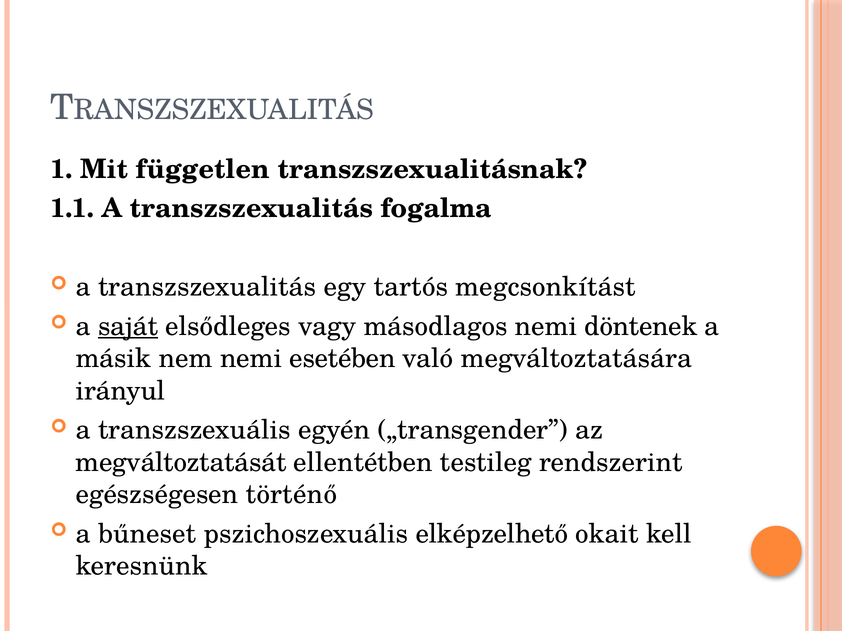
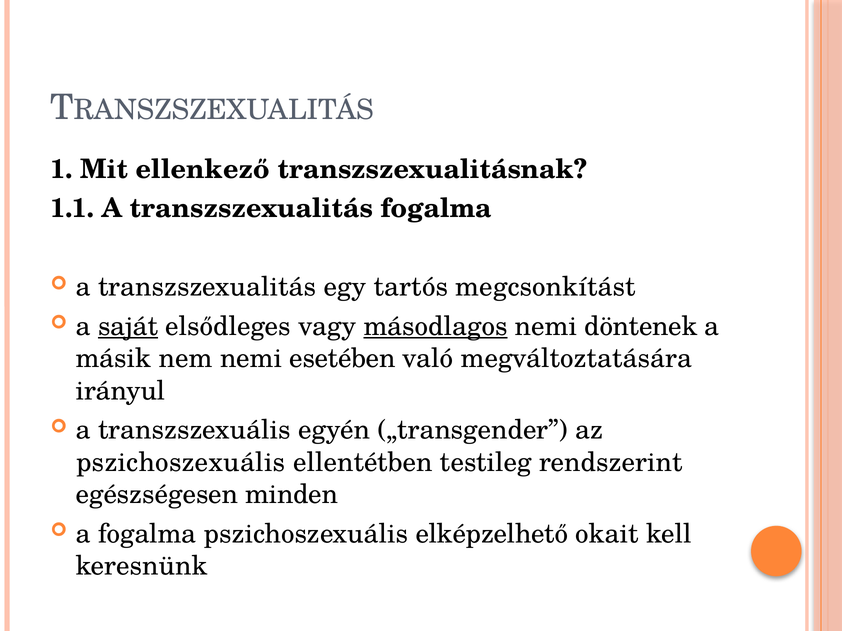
független: független -> ellenkező
másodlagos underline: none -> present
megváltoztatását at (181, 463): megváltoztatását -> pszichoszexuális
történő: történő -> minden
a bűneset: bűneset -> fogalma
